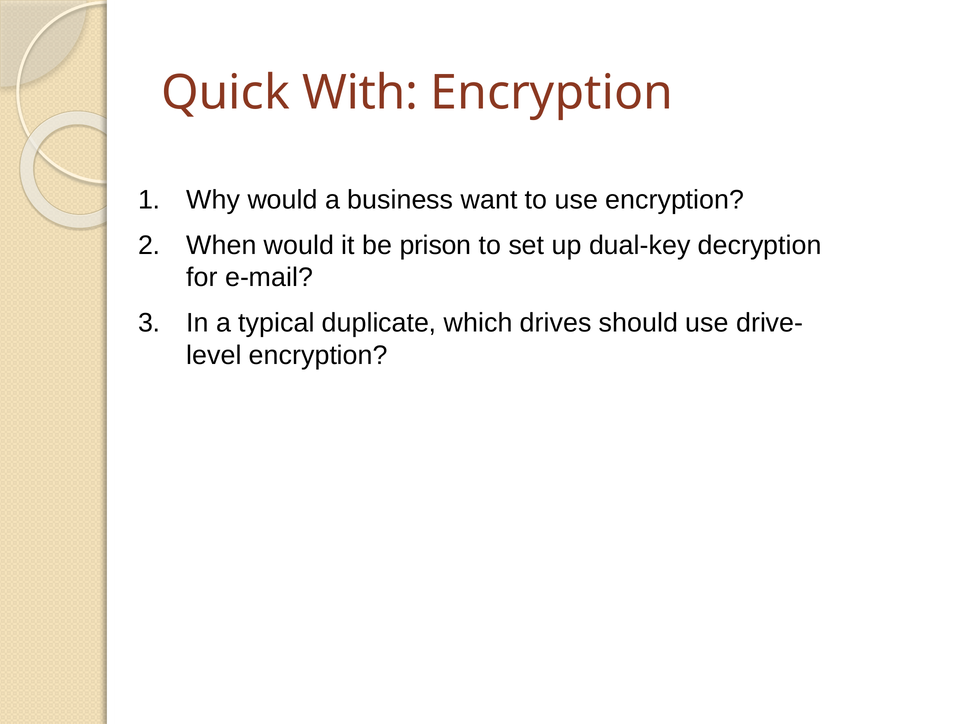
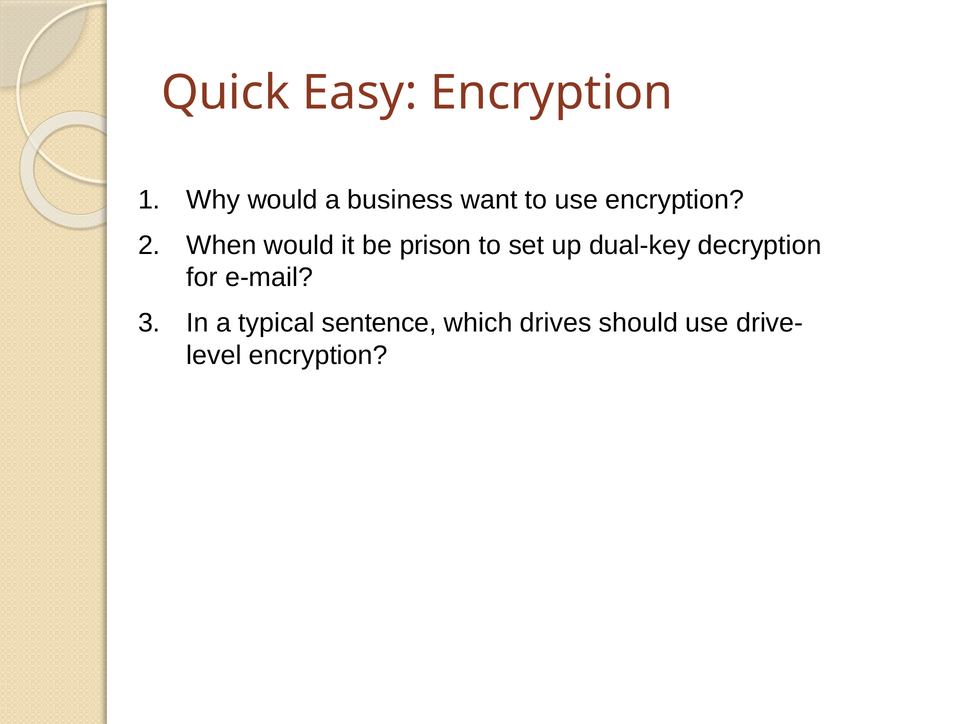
With: With -> Easy
duplicate: duplicate -> sentence
